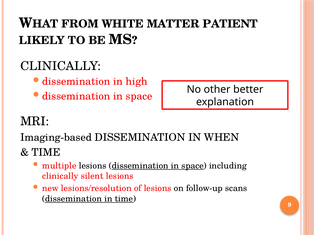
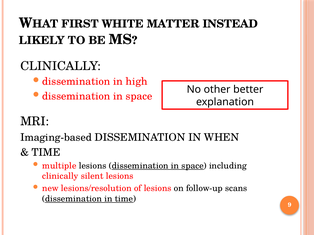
FROM: FROM -> FIRST
PATIENT: PATIENT -> INSTEAD
